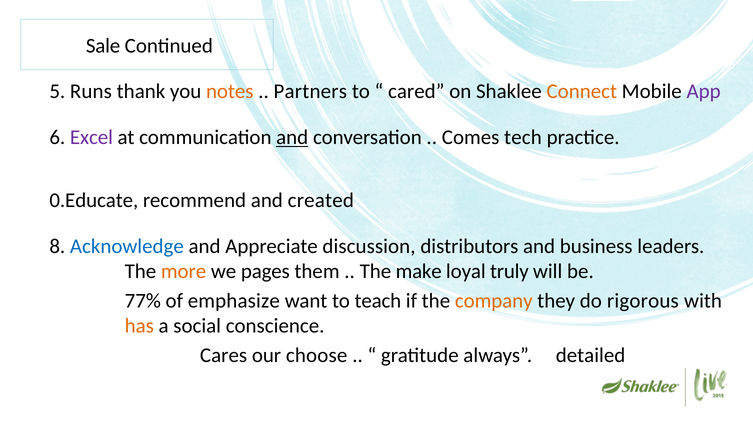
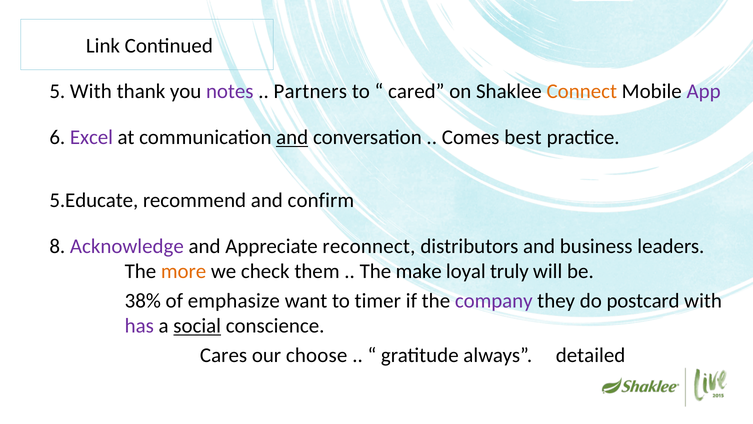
Sale: Sale -> Link
5 Runs: Runs -> With
notes colour: orange -> purple
tech: tech -> best
0.Educate: 0.Educate -> 5.Educate
created: created -> confirm
Acknowledge colour: blue -> purple
discussion: discussion -> reconnect
pages: pages -> check
77%: 77% -> 38%
teach: teach -> timer
company colour: orange -> purple
rigorous: rigorous -> postcard
has colour: orange -> purple
social underline: none -> present
